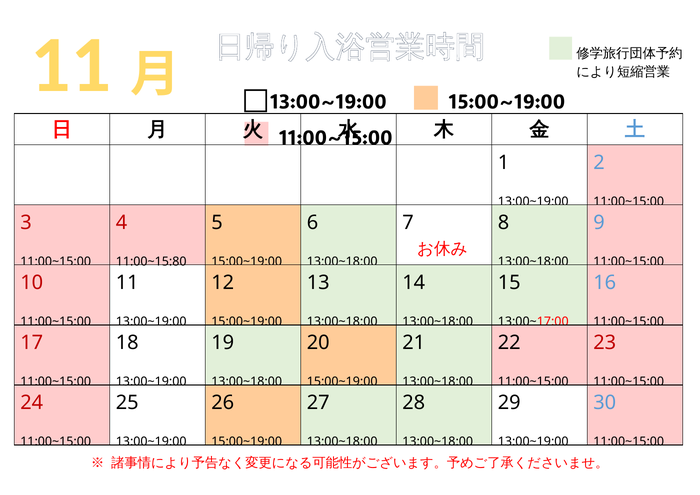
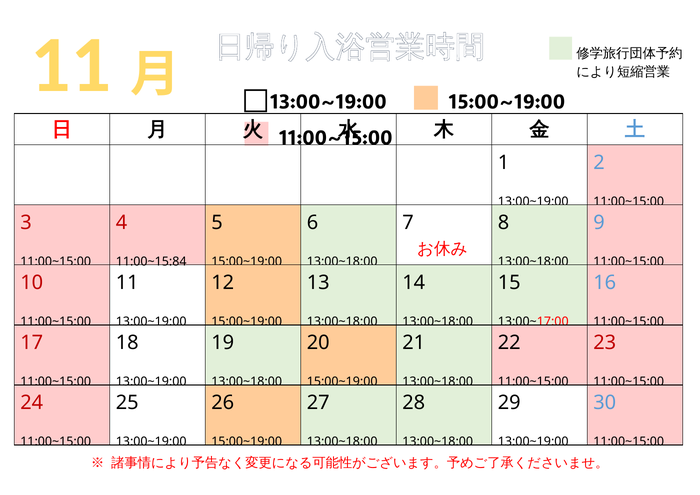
11:00~15:80: 11:00~15:80 -> 11:00~15:84
